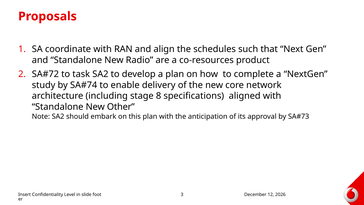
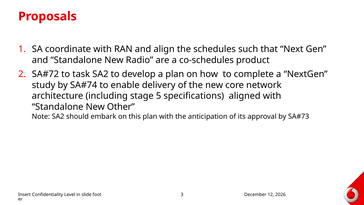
co-resources: co-resources -> co-schedules
8: 8 -> 5
